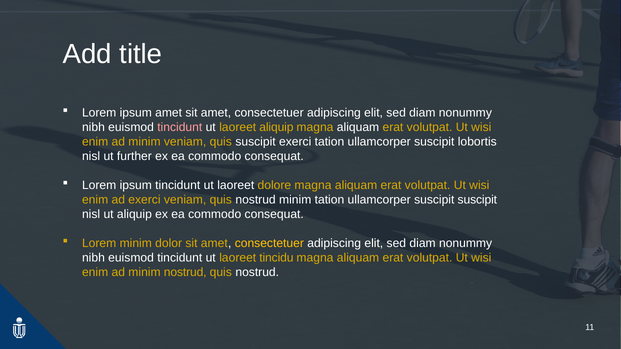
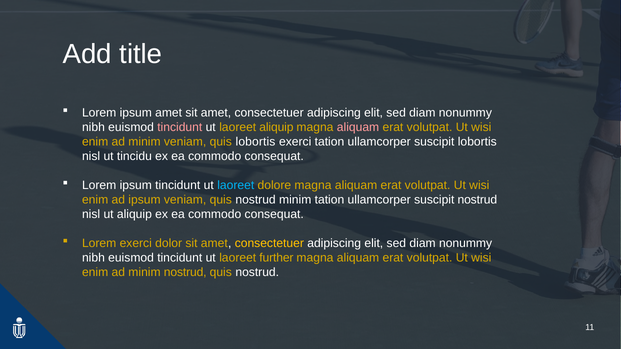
aliquam at (358, 127) colour: white -> pink
quis suscipit: suscipit -> lobortis
further: further -> tincidu
laoreet at (236, 185) colour: white -> light blue
ad exerci: exerci -> ipsum
suscipit suscipit: suscipit -> nostrud
Lorem minim: minim -> exerci
tincidu: tincidu -> further
